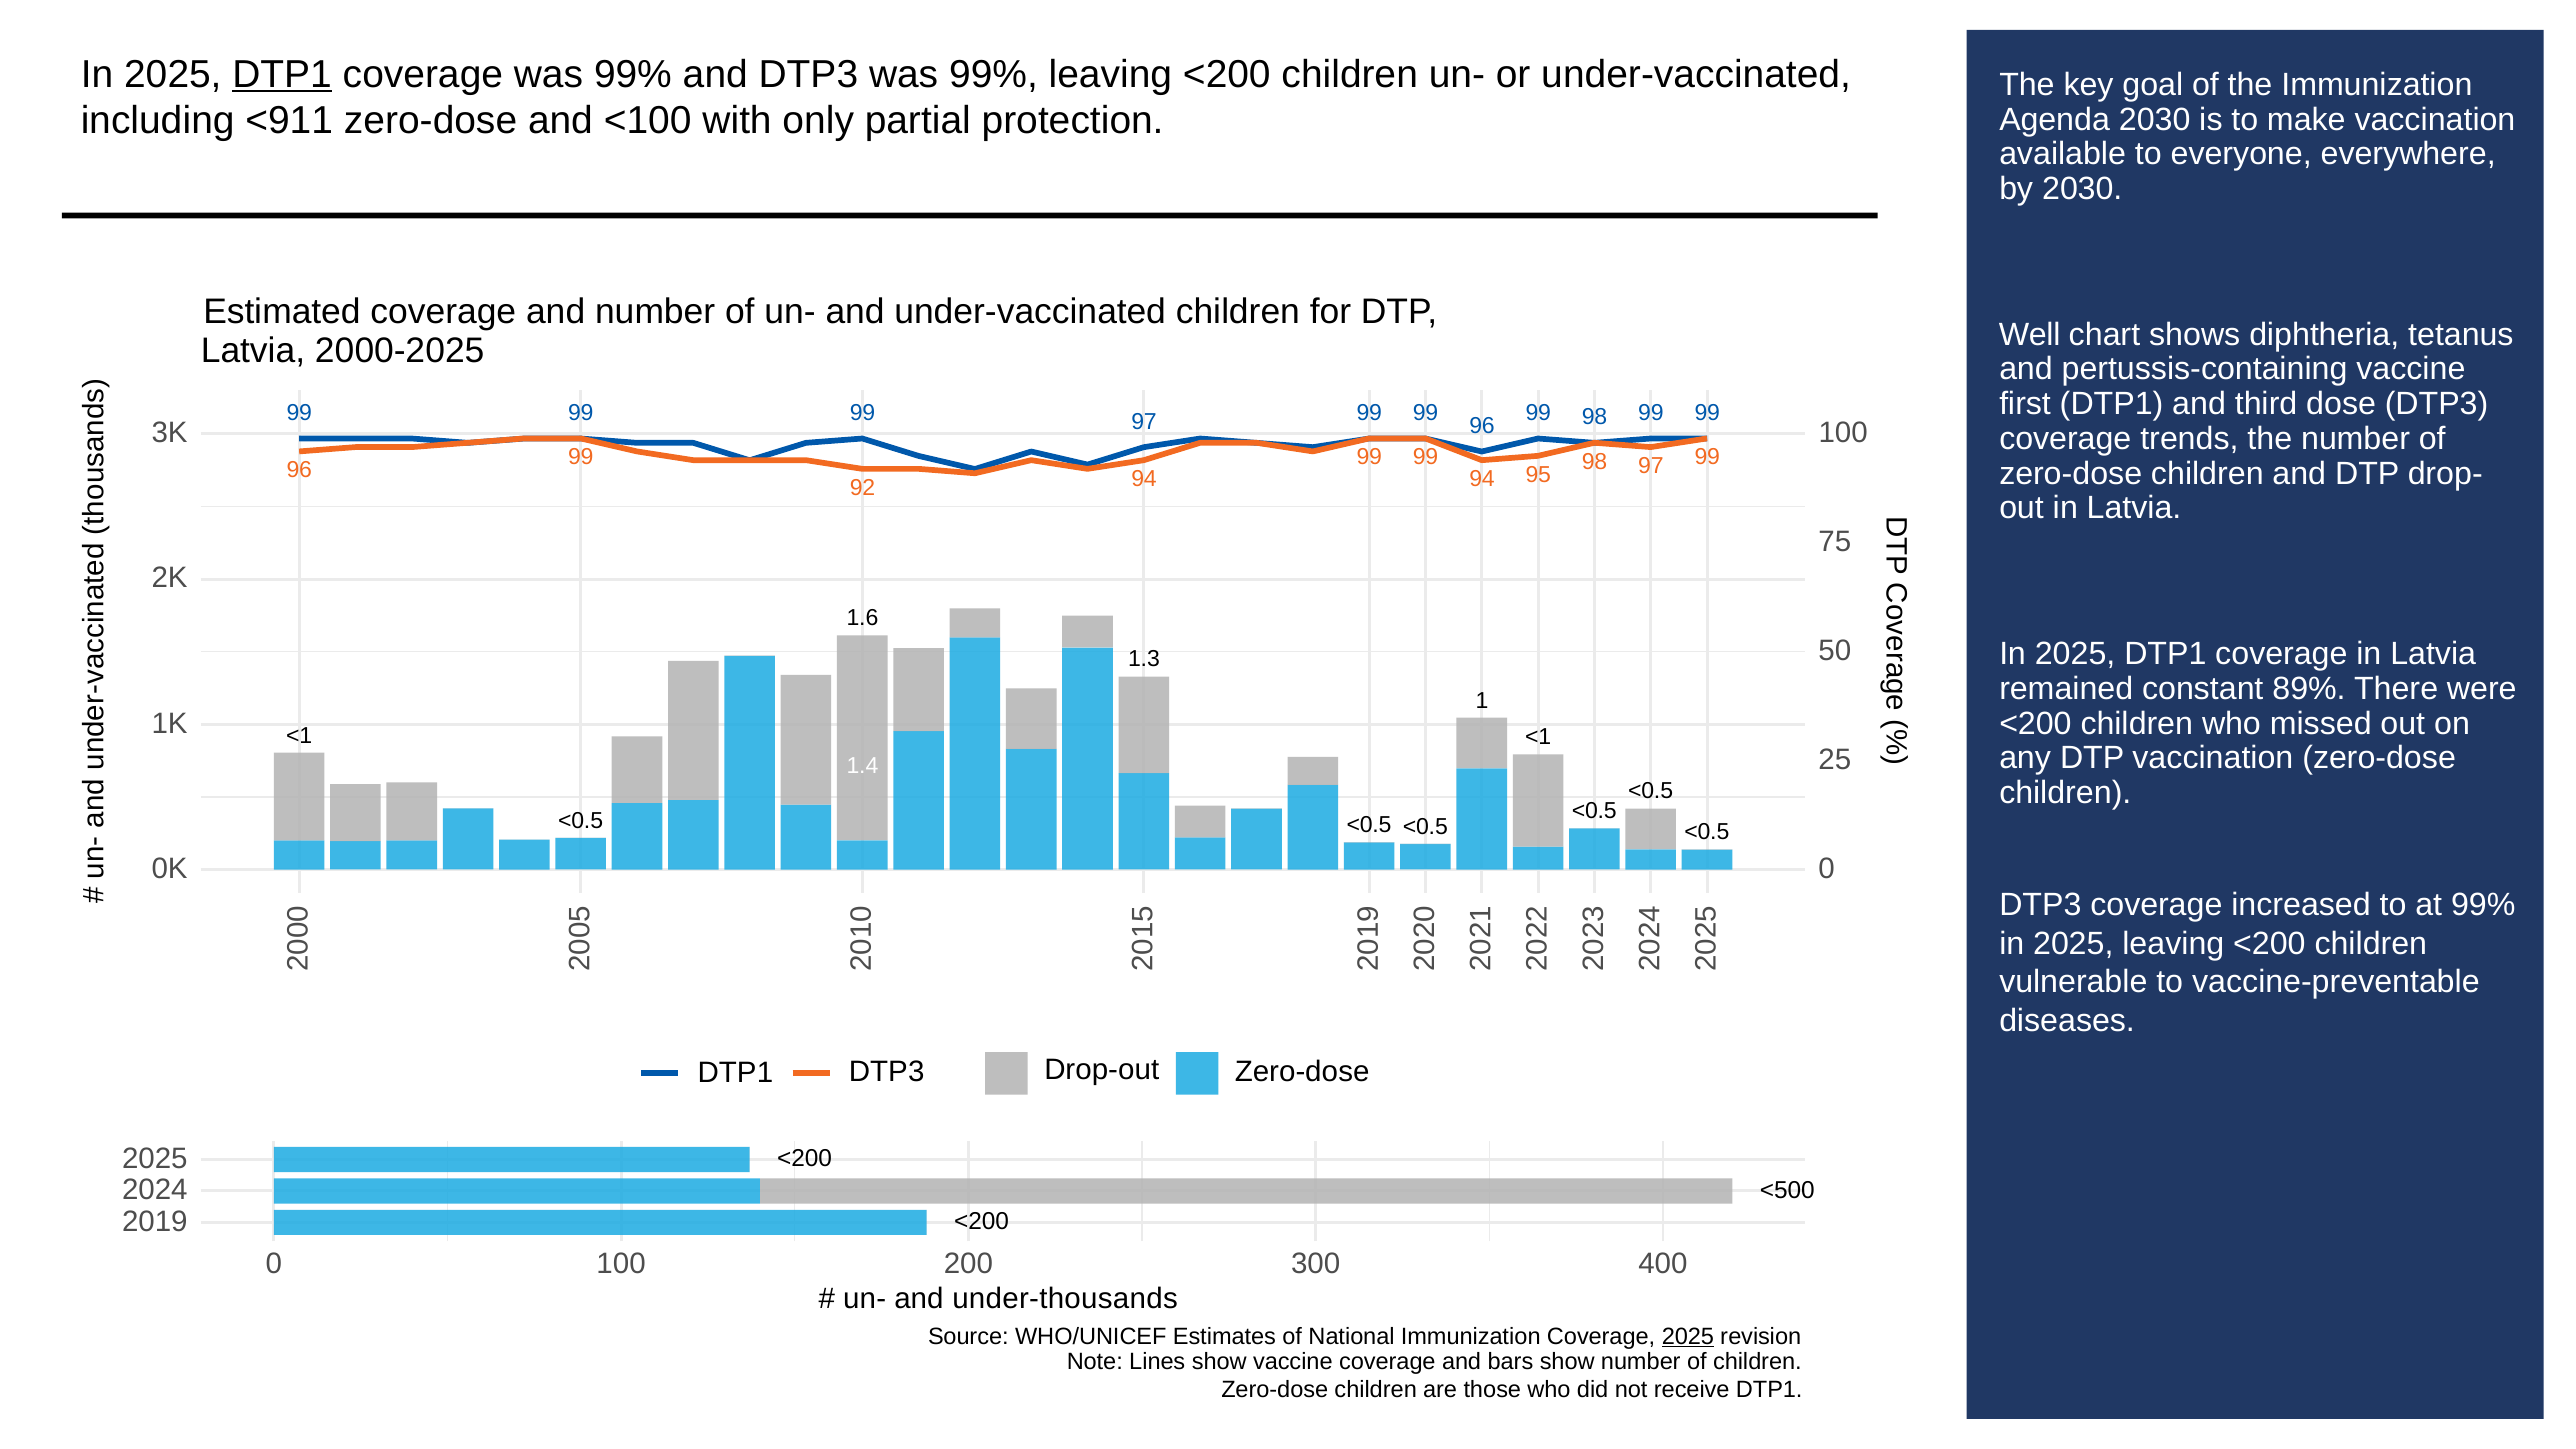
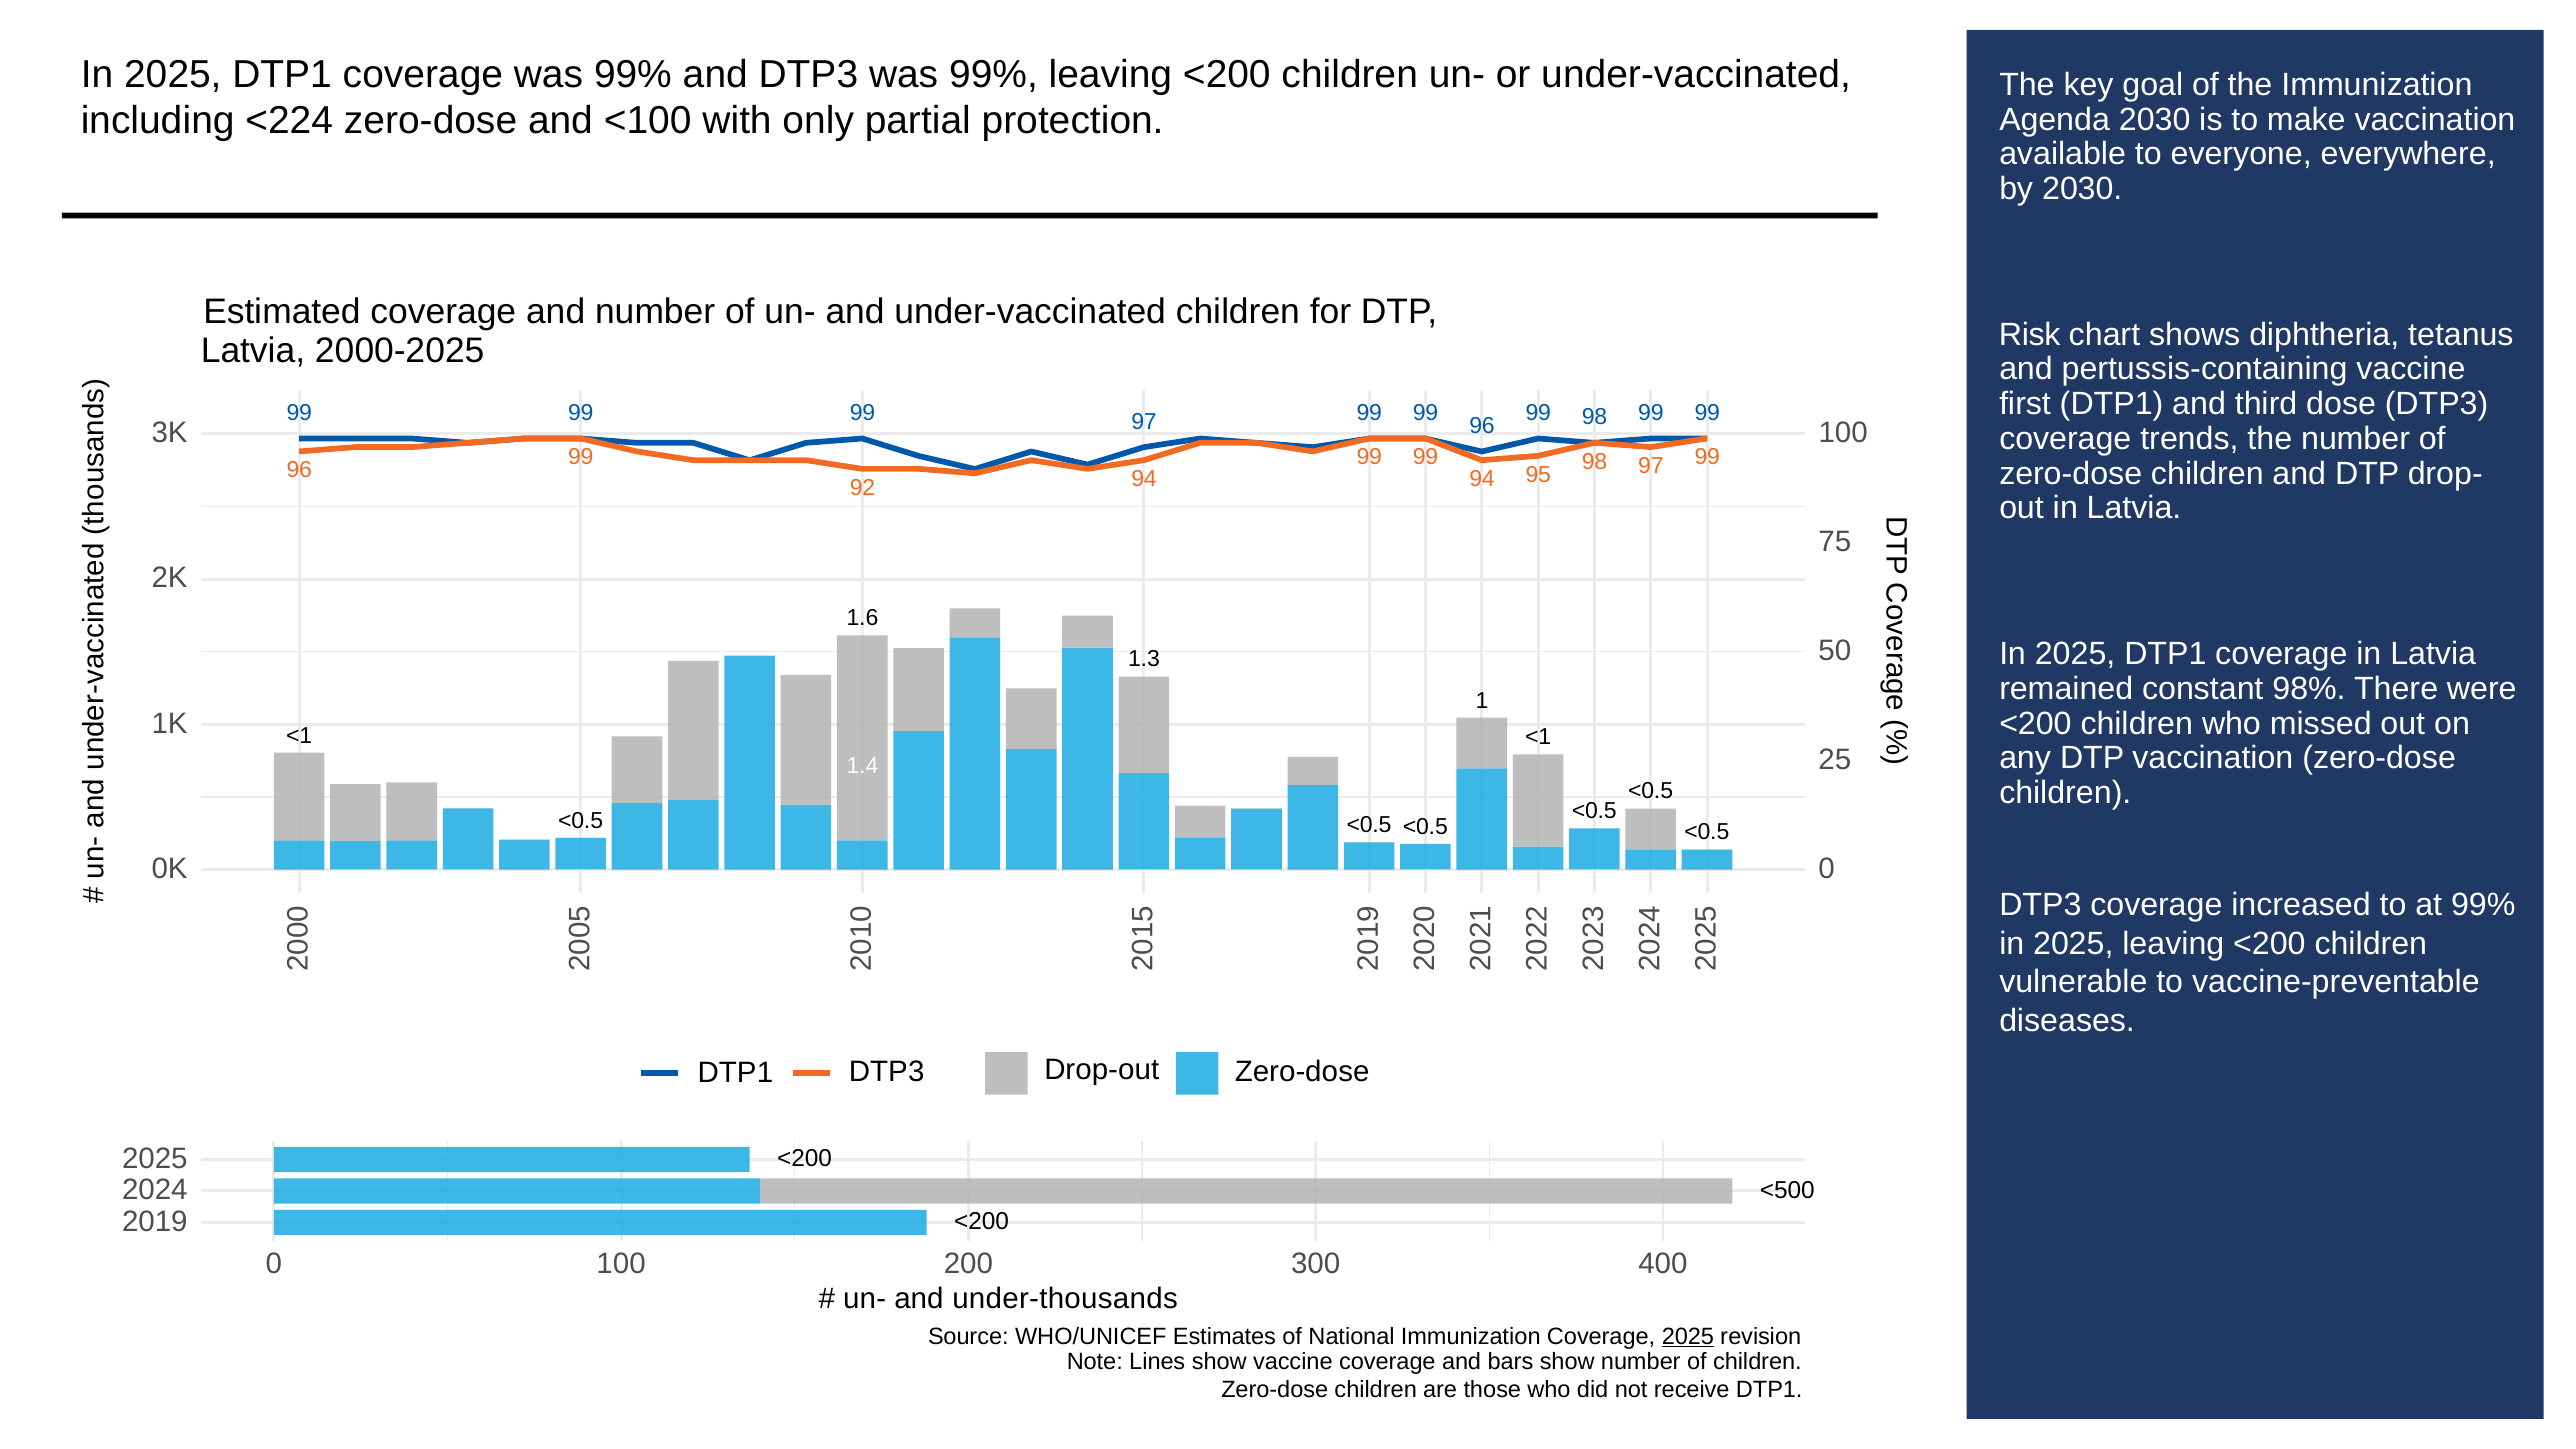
DTP1 at (282, 74) underline: present -> none
<911: <911 -> <224
Well: Well -> Risk
89%: 89% -> 98%
